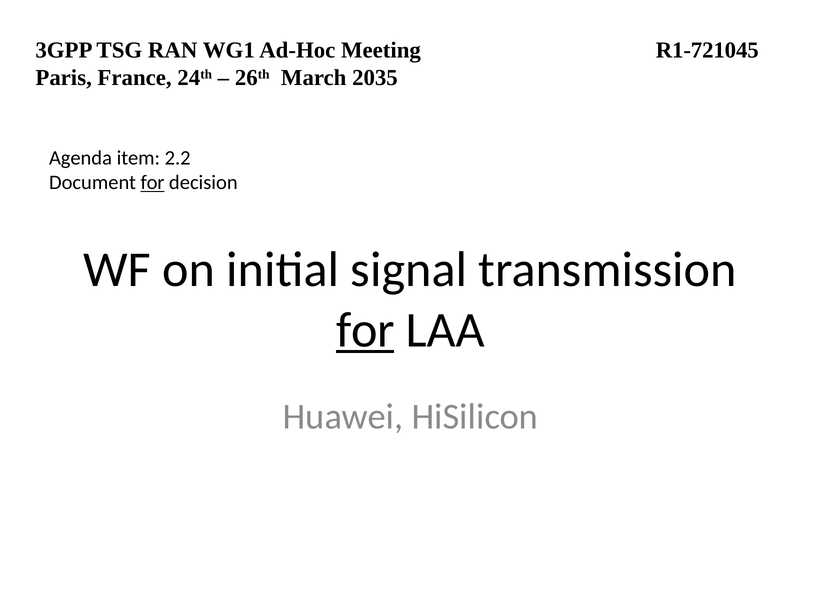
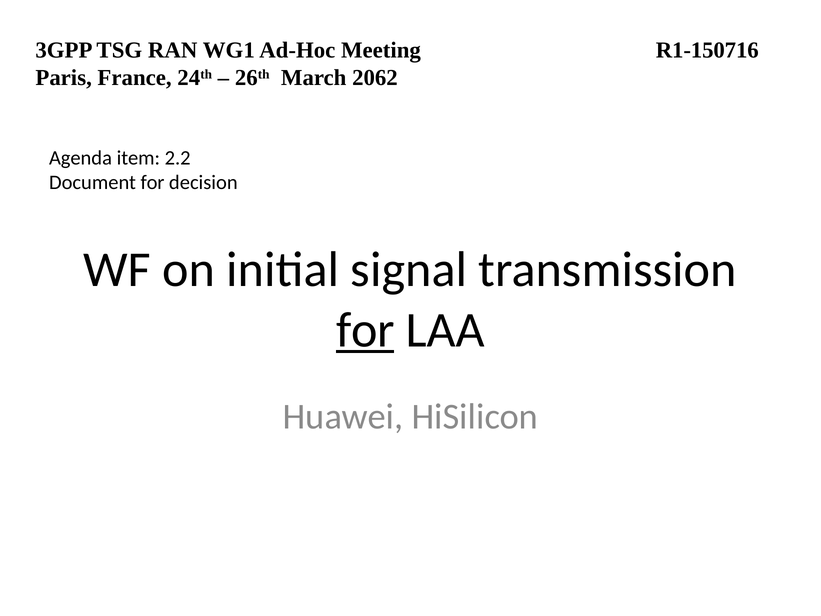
R1-721045: R1-721045 -> R1-150716
2035: 2035 -> 2062
for at (153, 182) underline: present -> none
